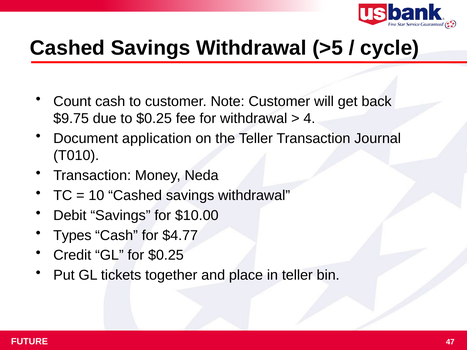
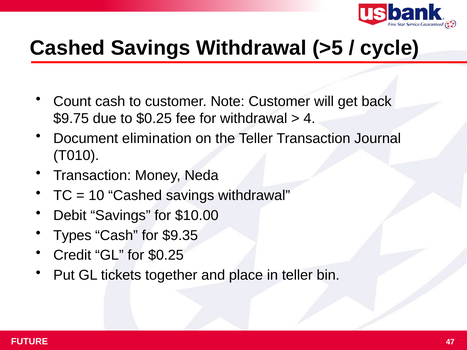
application: application -> elimination
$4.77: $4.77 -> $9.35
